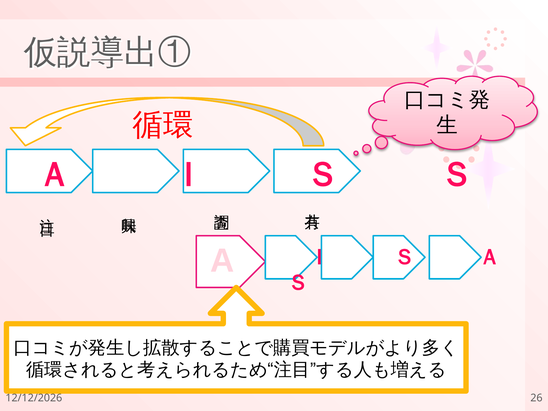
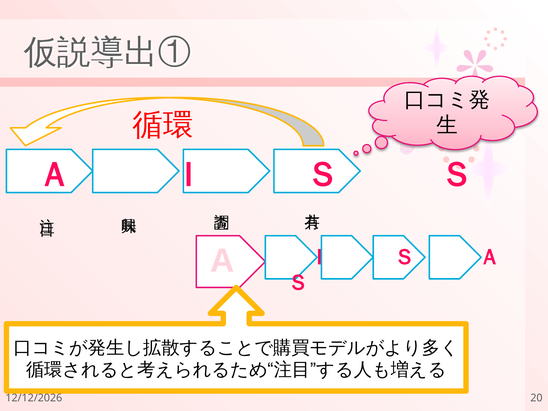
26: 26 -> 20
